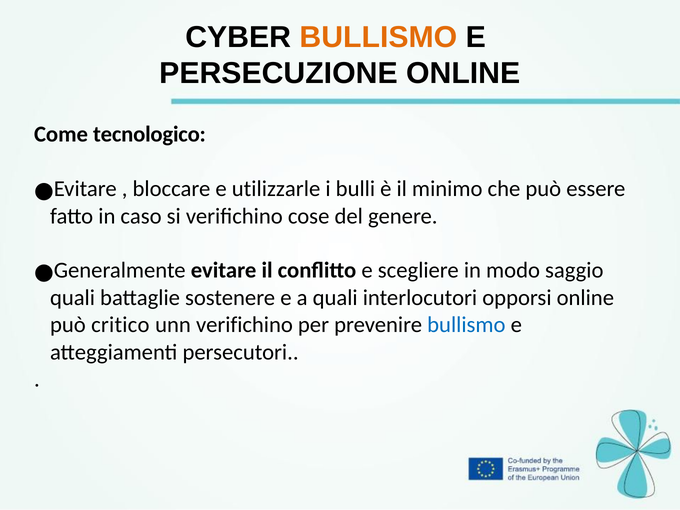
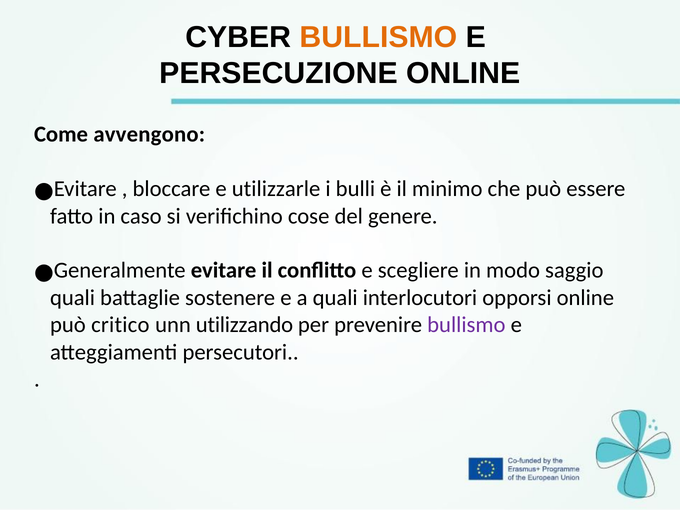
tecnologico: tecnologico -> avvengono
unn verifichino: verifichino -> utilizzando
bullismo at (466, 325) colour: blue -> purple
